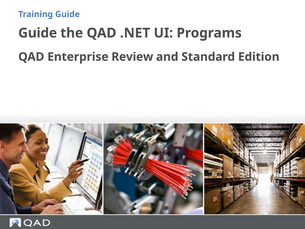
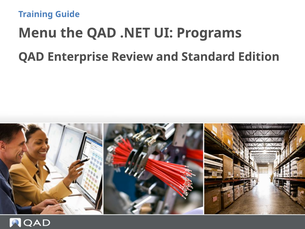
Guide at (38, 33): Guide -> Menu
